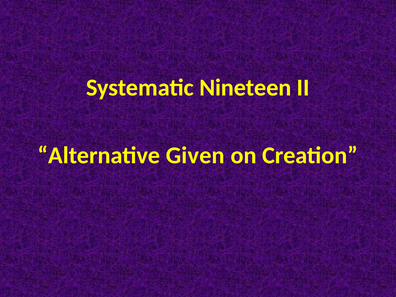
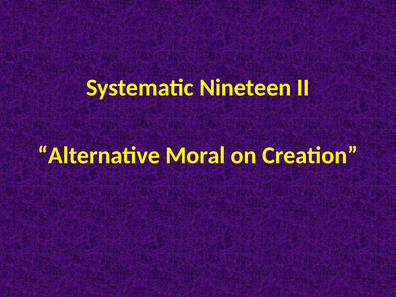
Given: Given -> Moral
